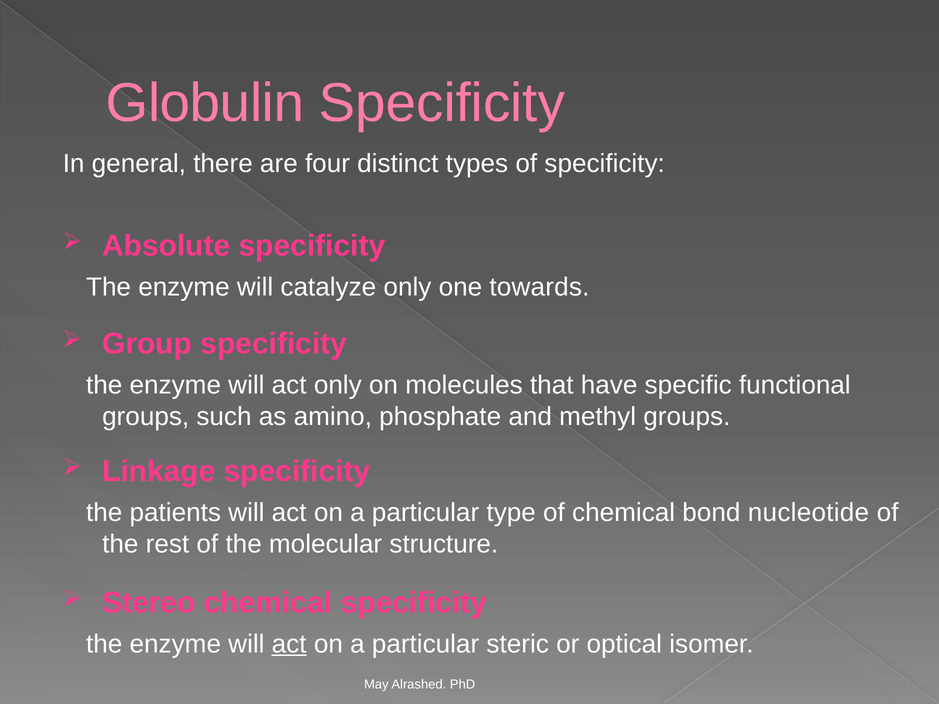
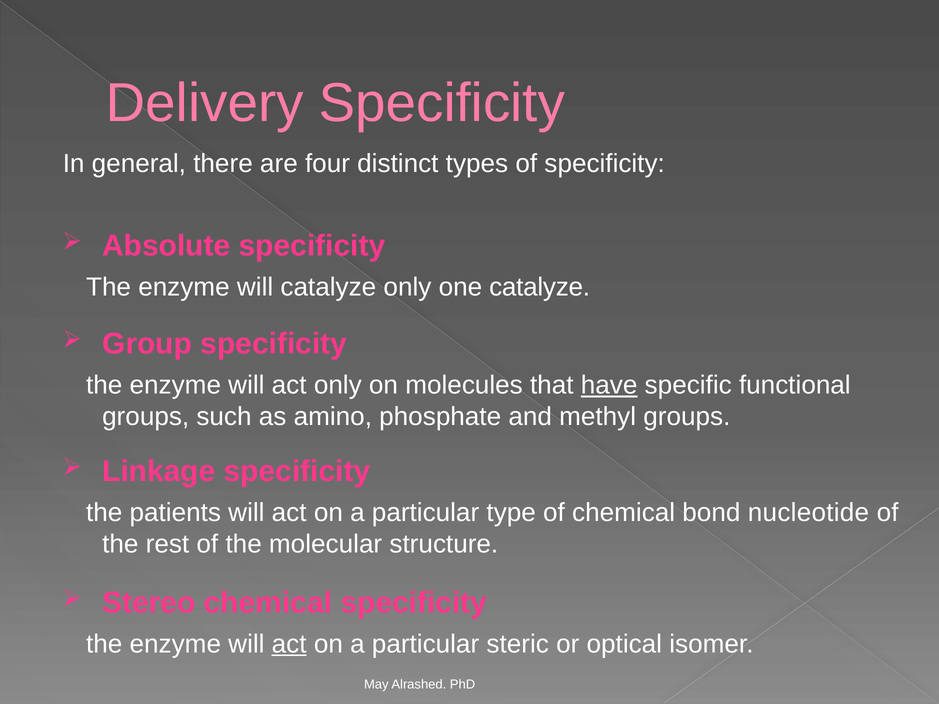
Globulin: Globulin -> Delivery
one towards: towards -> catalyze
have underline: none -> present
